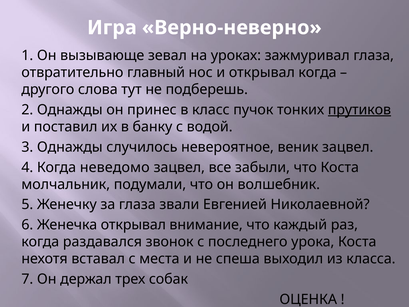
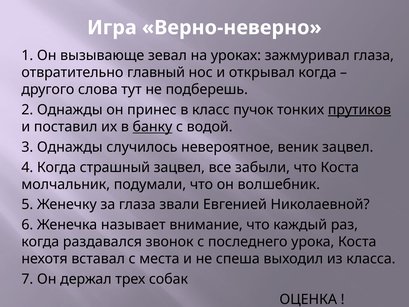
банку underline: none -> present
неведомо: неведомо -> страшный
Женечка открывал: открывал -> называет
